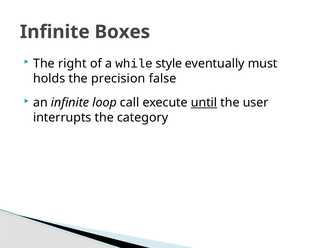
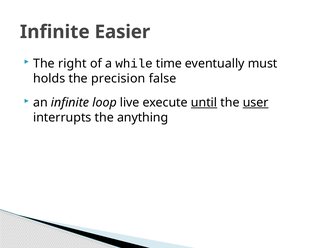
Boxes: Boxes -> Easier
style: style -> time
call: call -> live
user underline: none -> present
category: category -> anything
